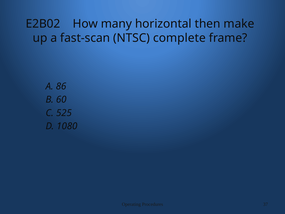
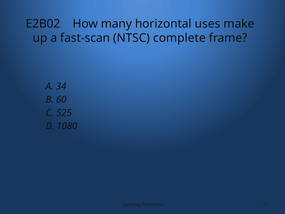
then: then -> uses
86: 86 -> 34
